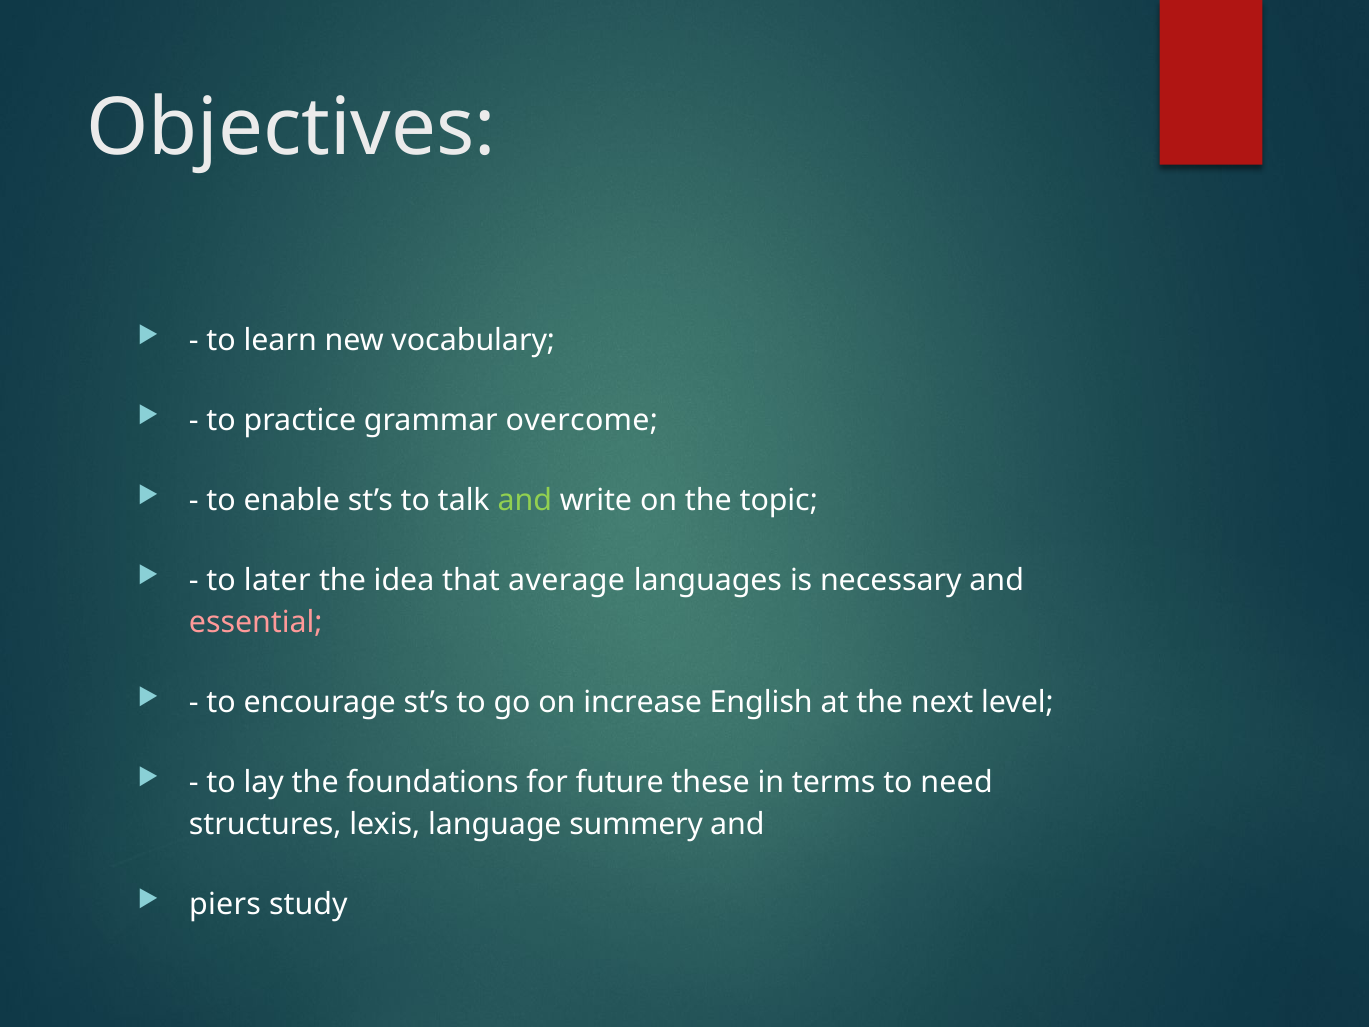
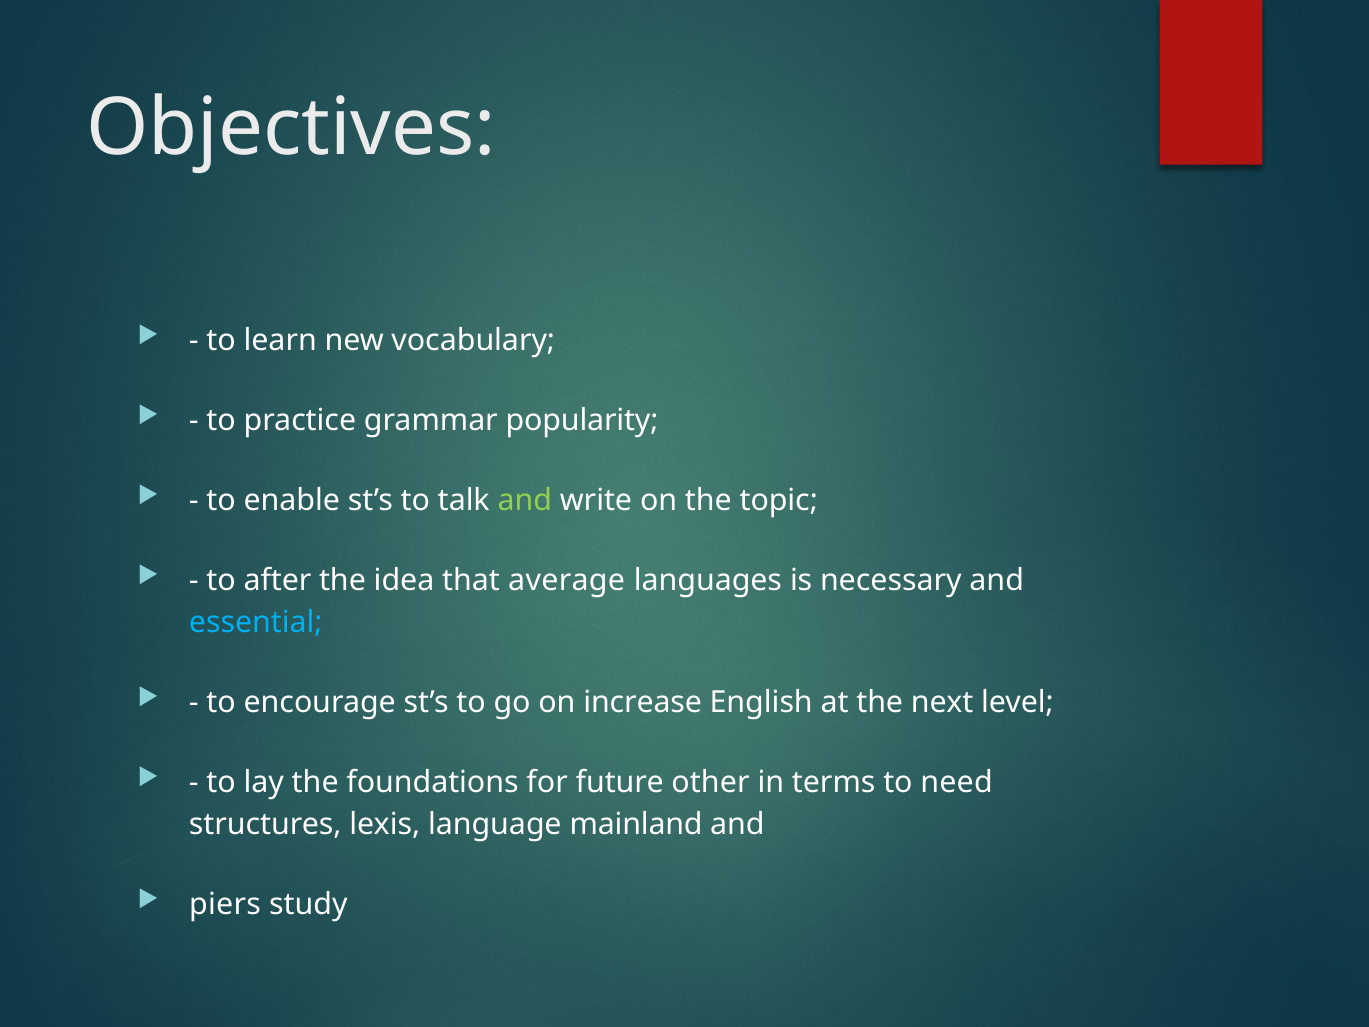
overcome: overcome -> popularity
later: later -> after
essential colour: pink -> light blue
these: these -> other
summery: summery -> mainland
